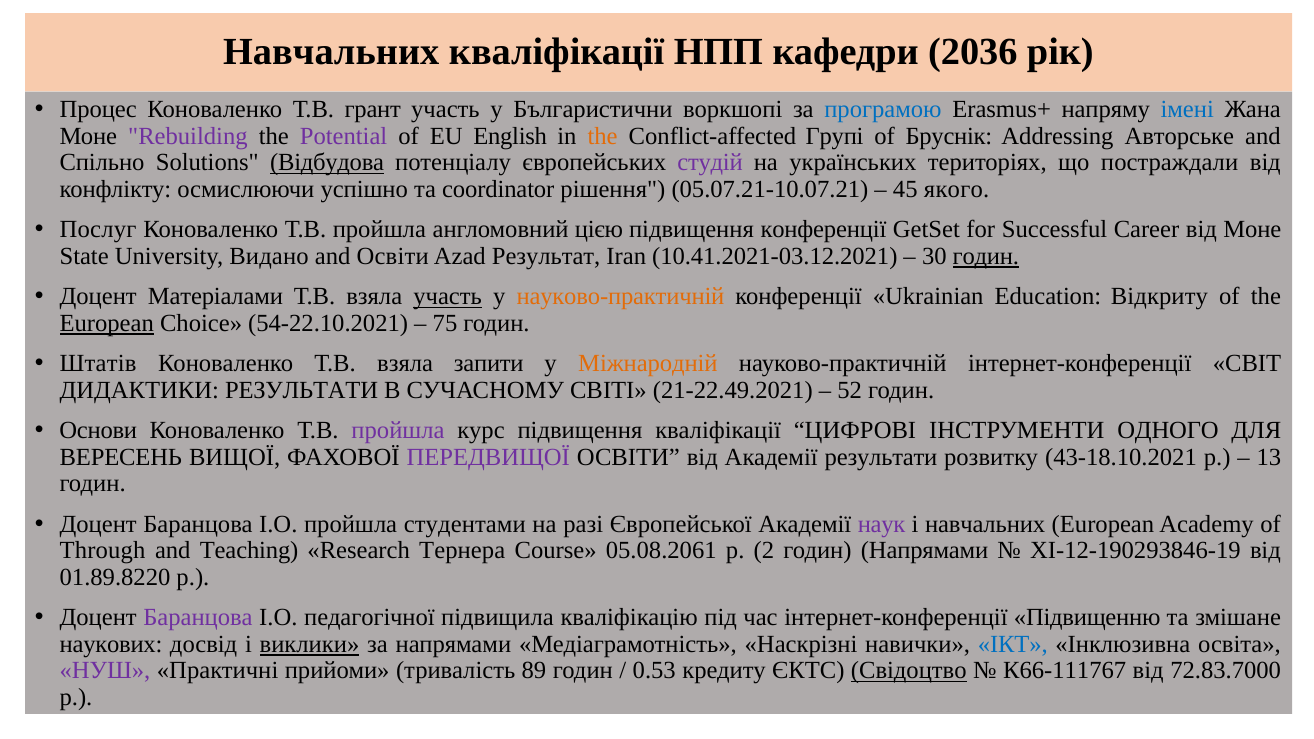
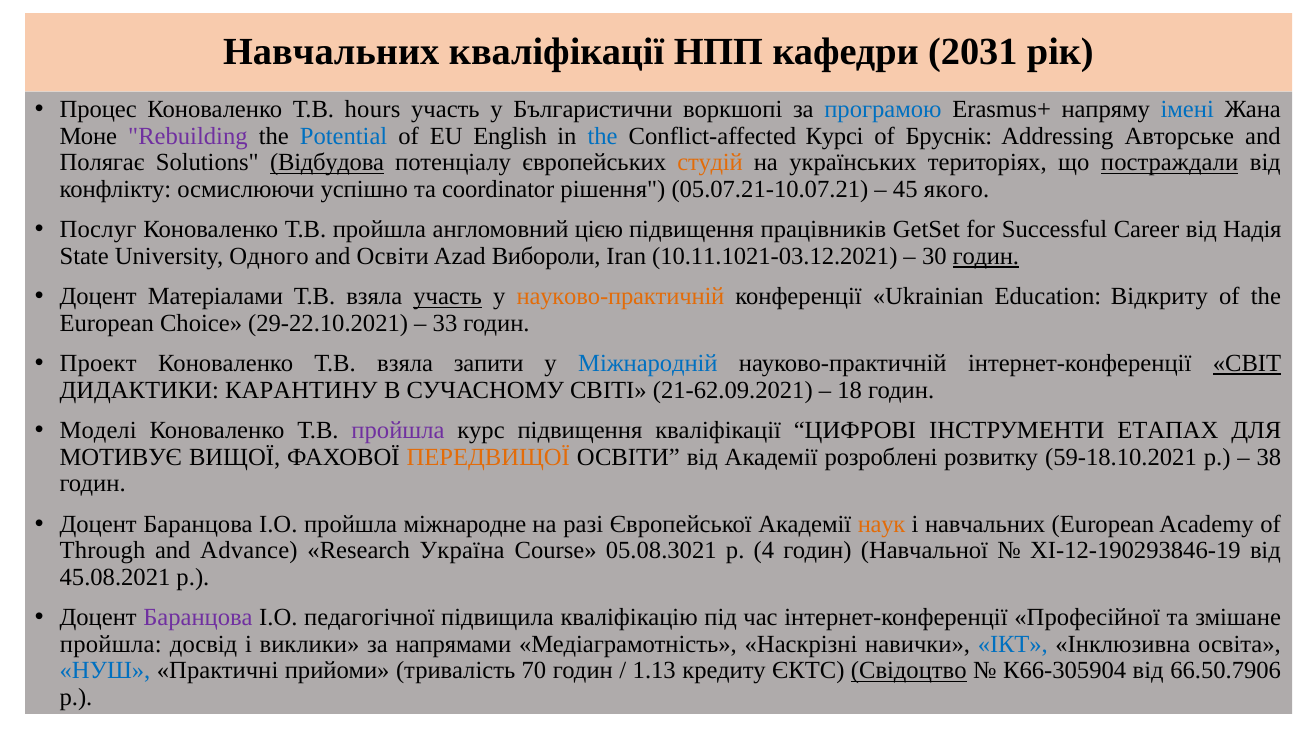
2036: 2036 -> 2031
грант: грант -> hours
Potential colour: purple -> blue
the at (603, 136) colour: orange -> blue
Групі: Групі -> Курсі
Спільно: Спільно -> Полягає
студій colour: purple -> orange
постраждали underline: none -> present
підвищення конференції: конференції -> працівників
від Моне: Моне -> Надія
Видано: Видано -> Одного
Результат: Результат -> Вибороли
10.41.2021-03.12.2021: 10.41.2021-03.12.2021 -> 10.11.1021-03.12.2021
European at (107, 323) underline: present -> none
54-22.10.2021: 54-22.10.2021 -> 29-22.10.2021
75: 75 -> 33
Штатів: Штатів -> Проект
Міжнародній colour: orange -> blue
СВІТ underline: none -> present
ДИДАКТИКИ РЕЗУЛЬТАТИ: РЕЗУЛЬТАТИ -> КАРАНТИНУ
21‑22.49.2021: 21‑22.49.2021 -> 21‑62.09.2021
52: 52 -> 18
Основи: Основи -> Моделі
ОДНОГО: ОДНОГО -> ЕТАПАХ
ВЕРЕСЕНЬ: ВЕРЕСЕНЬ -> МОТИВУЄ
ПЕРЕДВИЩОЇ colour: purple -> orange
Академії результати: результати -> розроблені
43-18.10.2021: 43-18.10.2021 -> 59-18.10.2021
13: 13 -> 38
студентами: студентами -> міжнародне
наук colour: purple -> orange
Teaching: Teaching -> Advance
Тернера: Тернера -> Україна
05.08.2061: 05.08.2061 -> 05.08.3021
2: 2 -> 4
годин Напрямами: Напрямами -> Навчальної
01.89.8220: 01.89.8220 -> 45.08.2021
Підвищенню: Підвищенню -> Професійної
наукових at (111, 644): наукових -> пройшла
виклики underline: present -> none
НУШ colour: purple -> blue
89: 89 -> 70
0.53: 0.53 -> 1.13
К66-111767: К66-111767 -> К66-305904
72.83.7000: 72.83.7000 -> 66.50.7906
